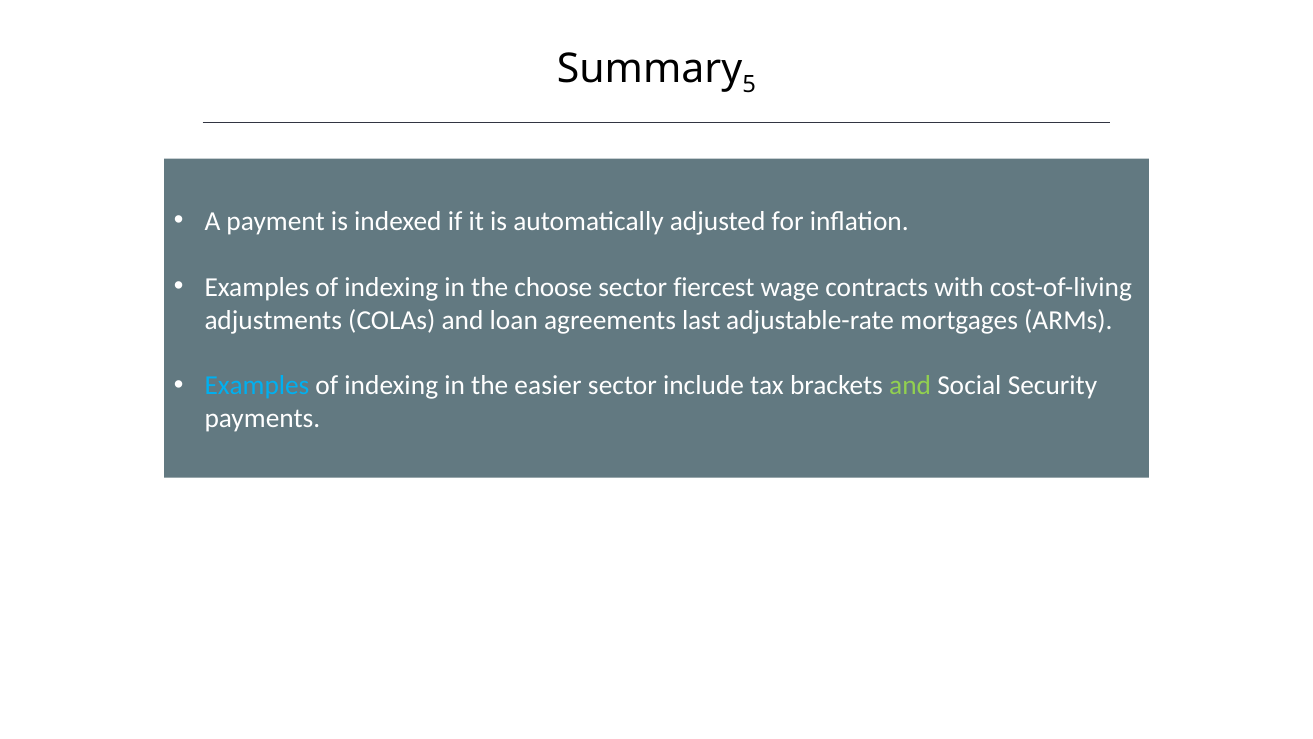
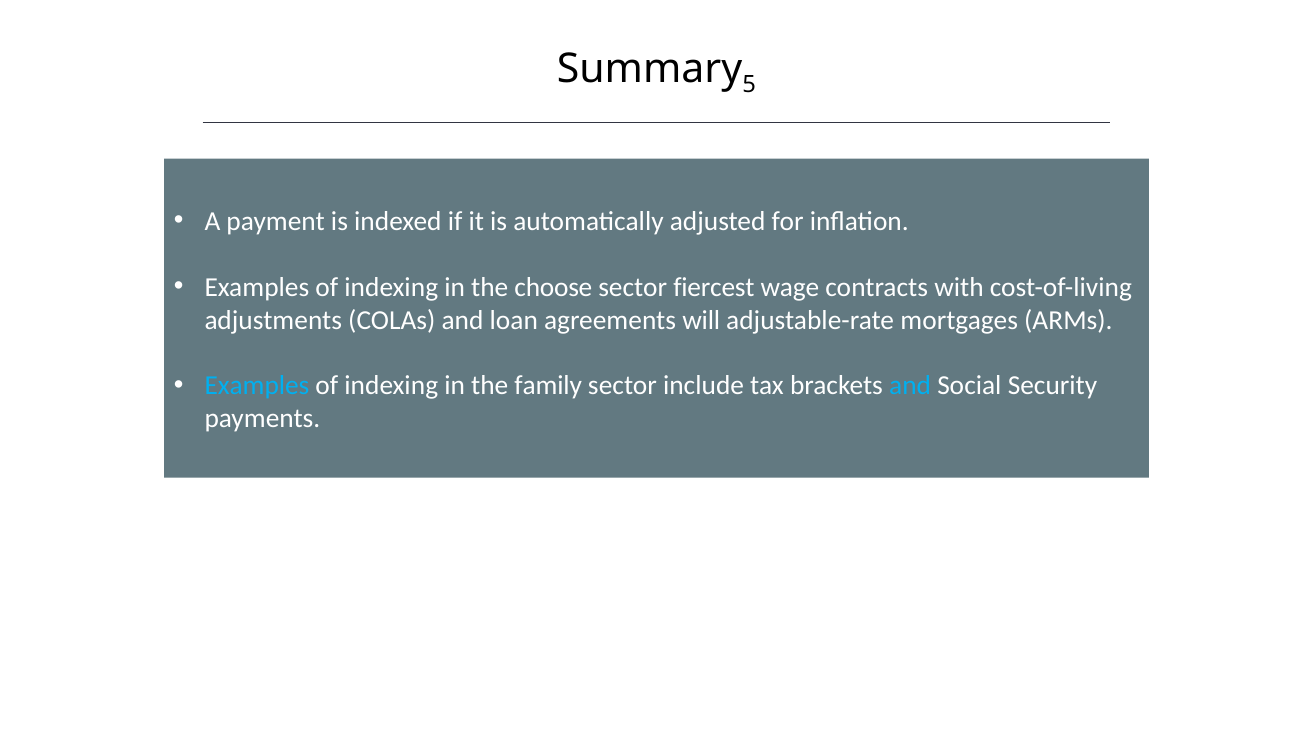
last: last -> will
easier: easier -> family
and at (910, 386) colour: light green -> light blue
